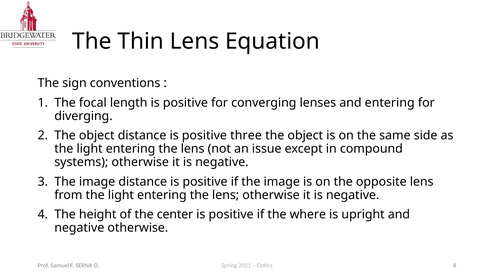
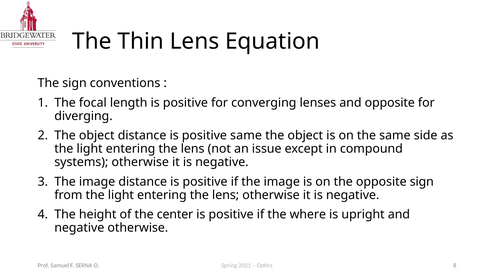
and entering: entering -> opposite
positive three: three -> same
opposite lens: lens -> sign
